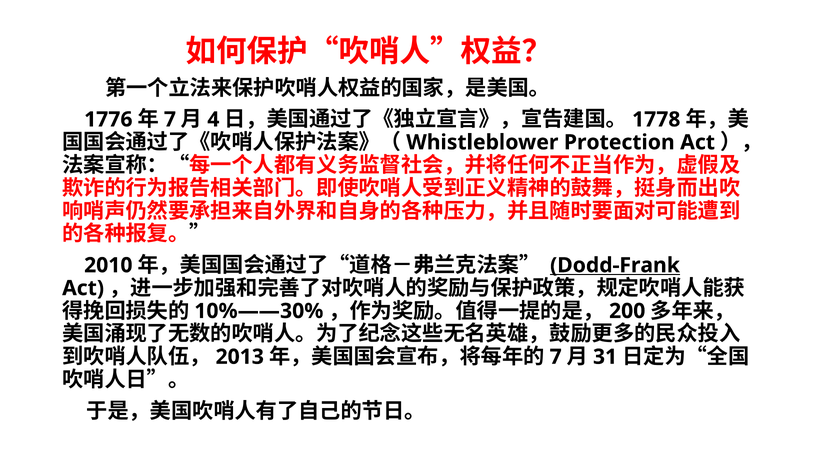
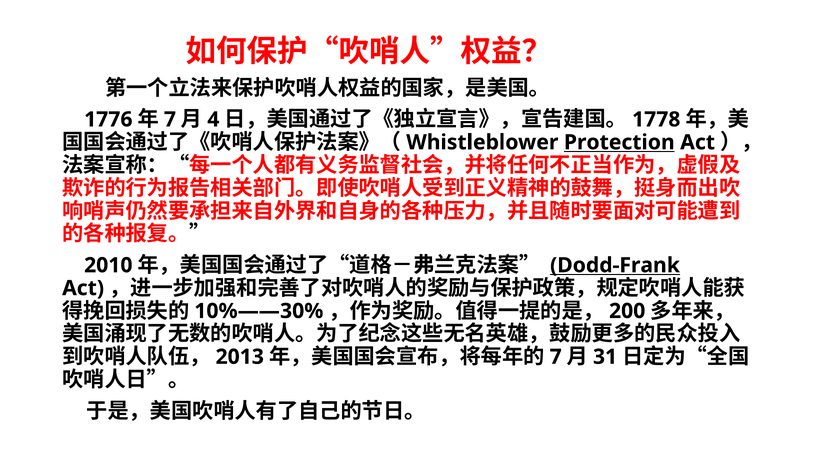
Protection underline: none -> present
